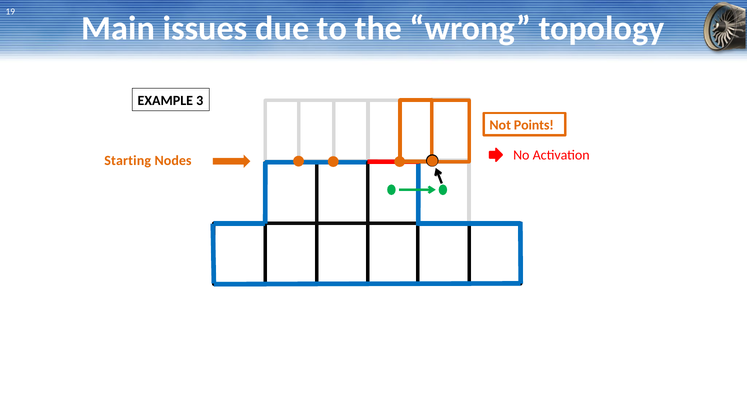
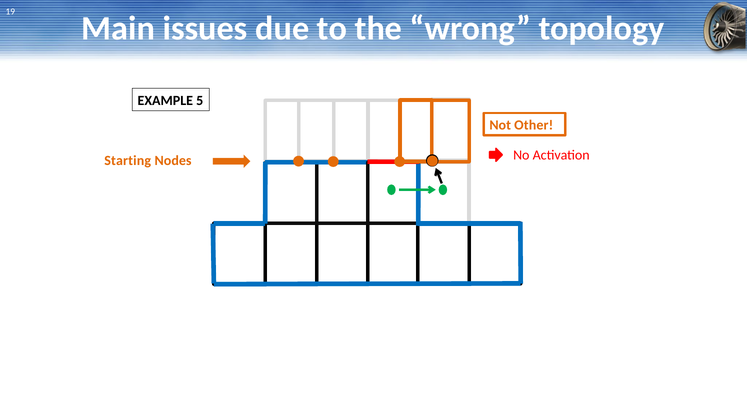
3: 3 -> 5
Points: Points -> Other
